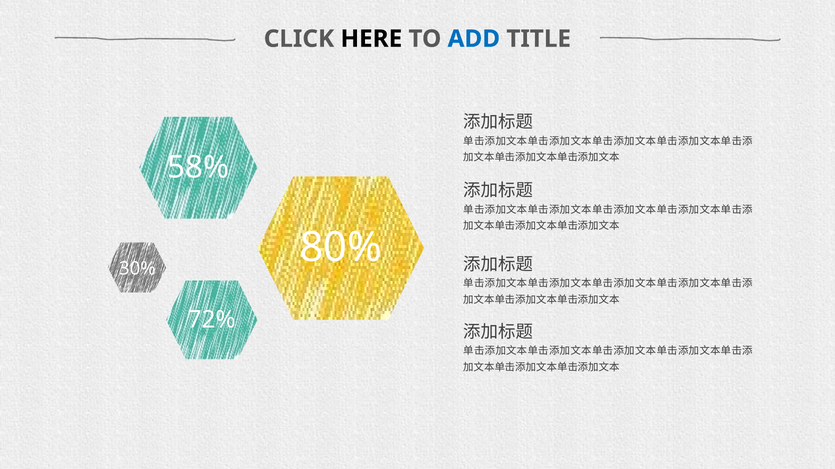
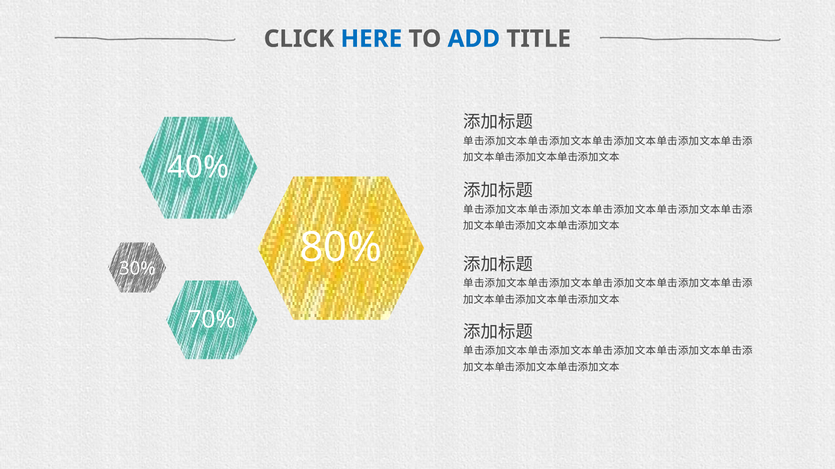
HERE colour: black -> blue
58%: 58% -> 40%
72%: 72% -> 70%
